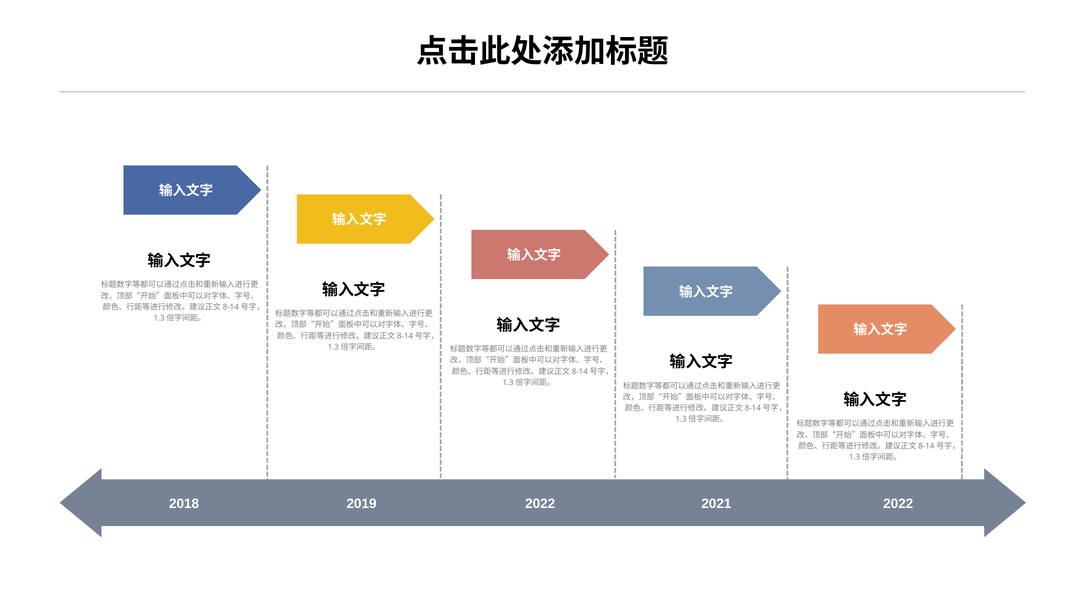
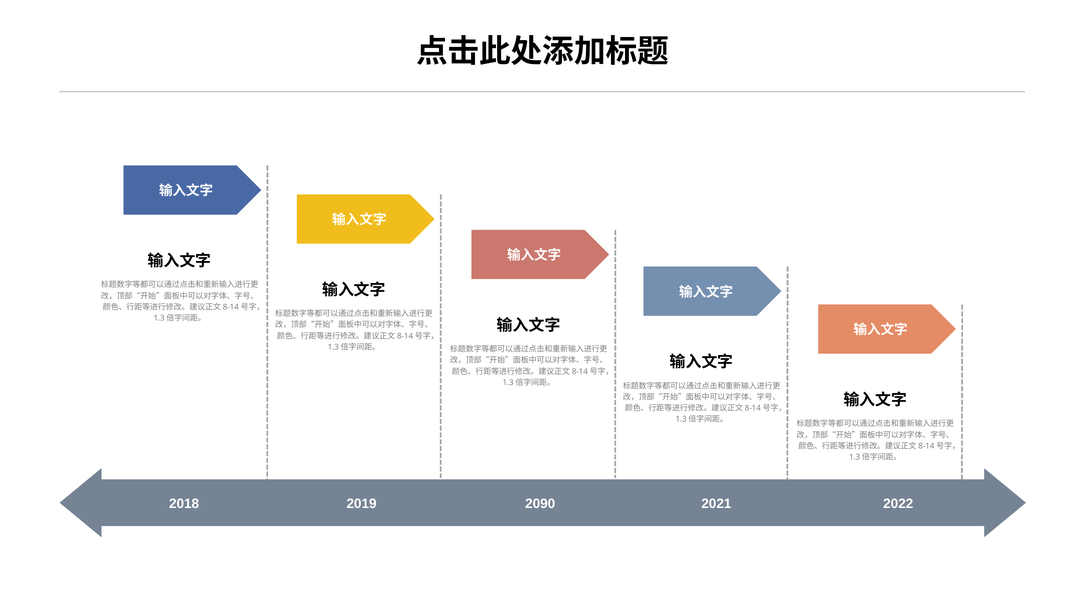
2022 at (540, 503): 2022 -> 2090
